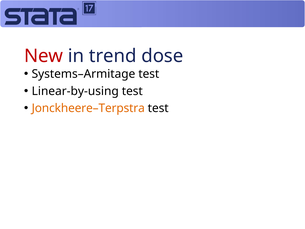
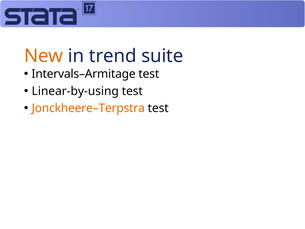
New colour: red -> orange
dose: dose -> suite
Systems–Armitage: Systems–Armitage -> Intervals–Armitage
